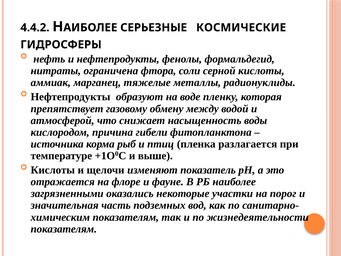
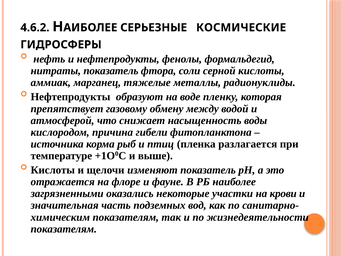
4.4.2: 4.4.2 -> 4.6.2
нитраты ограничена: ограничена -> показатель
порог: порог -> крови
